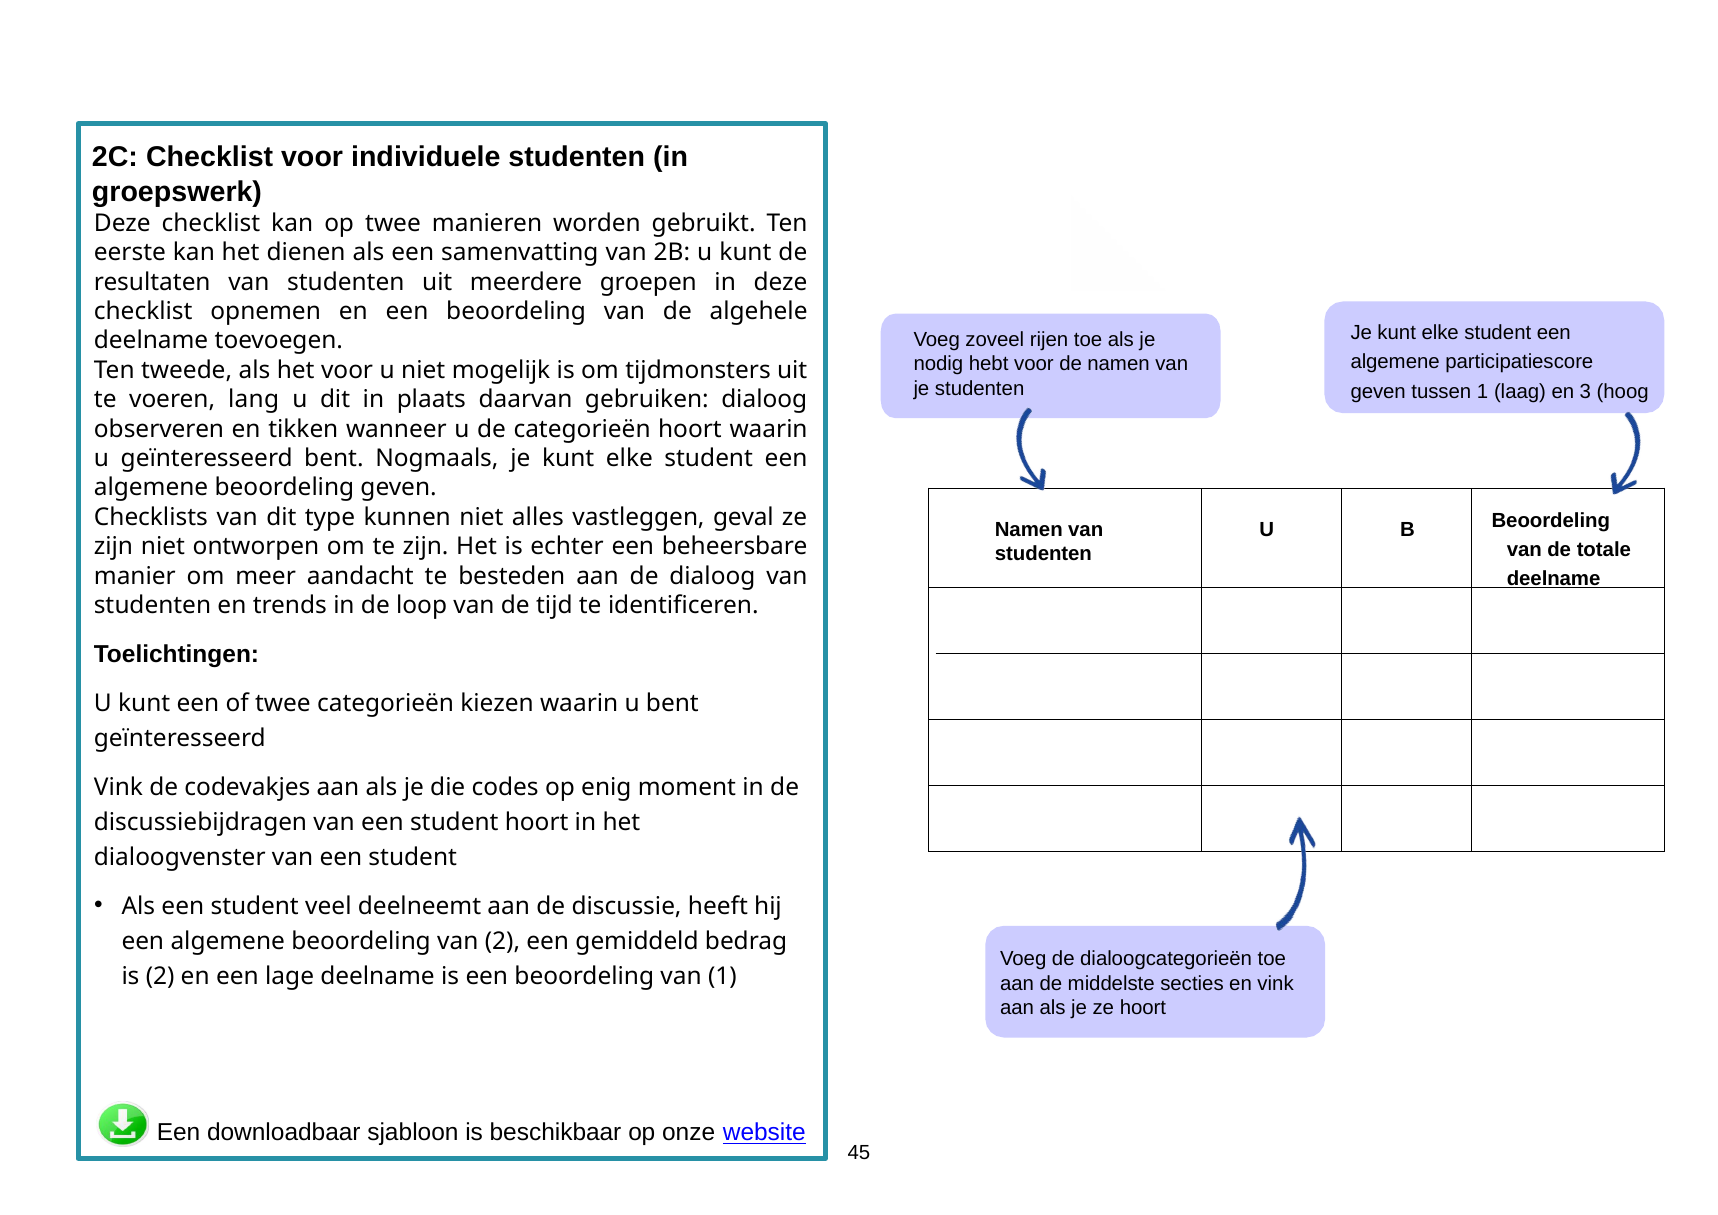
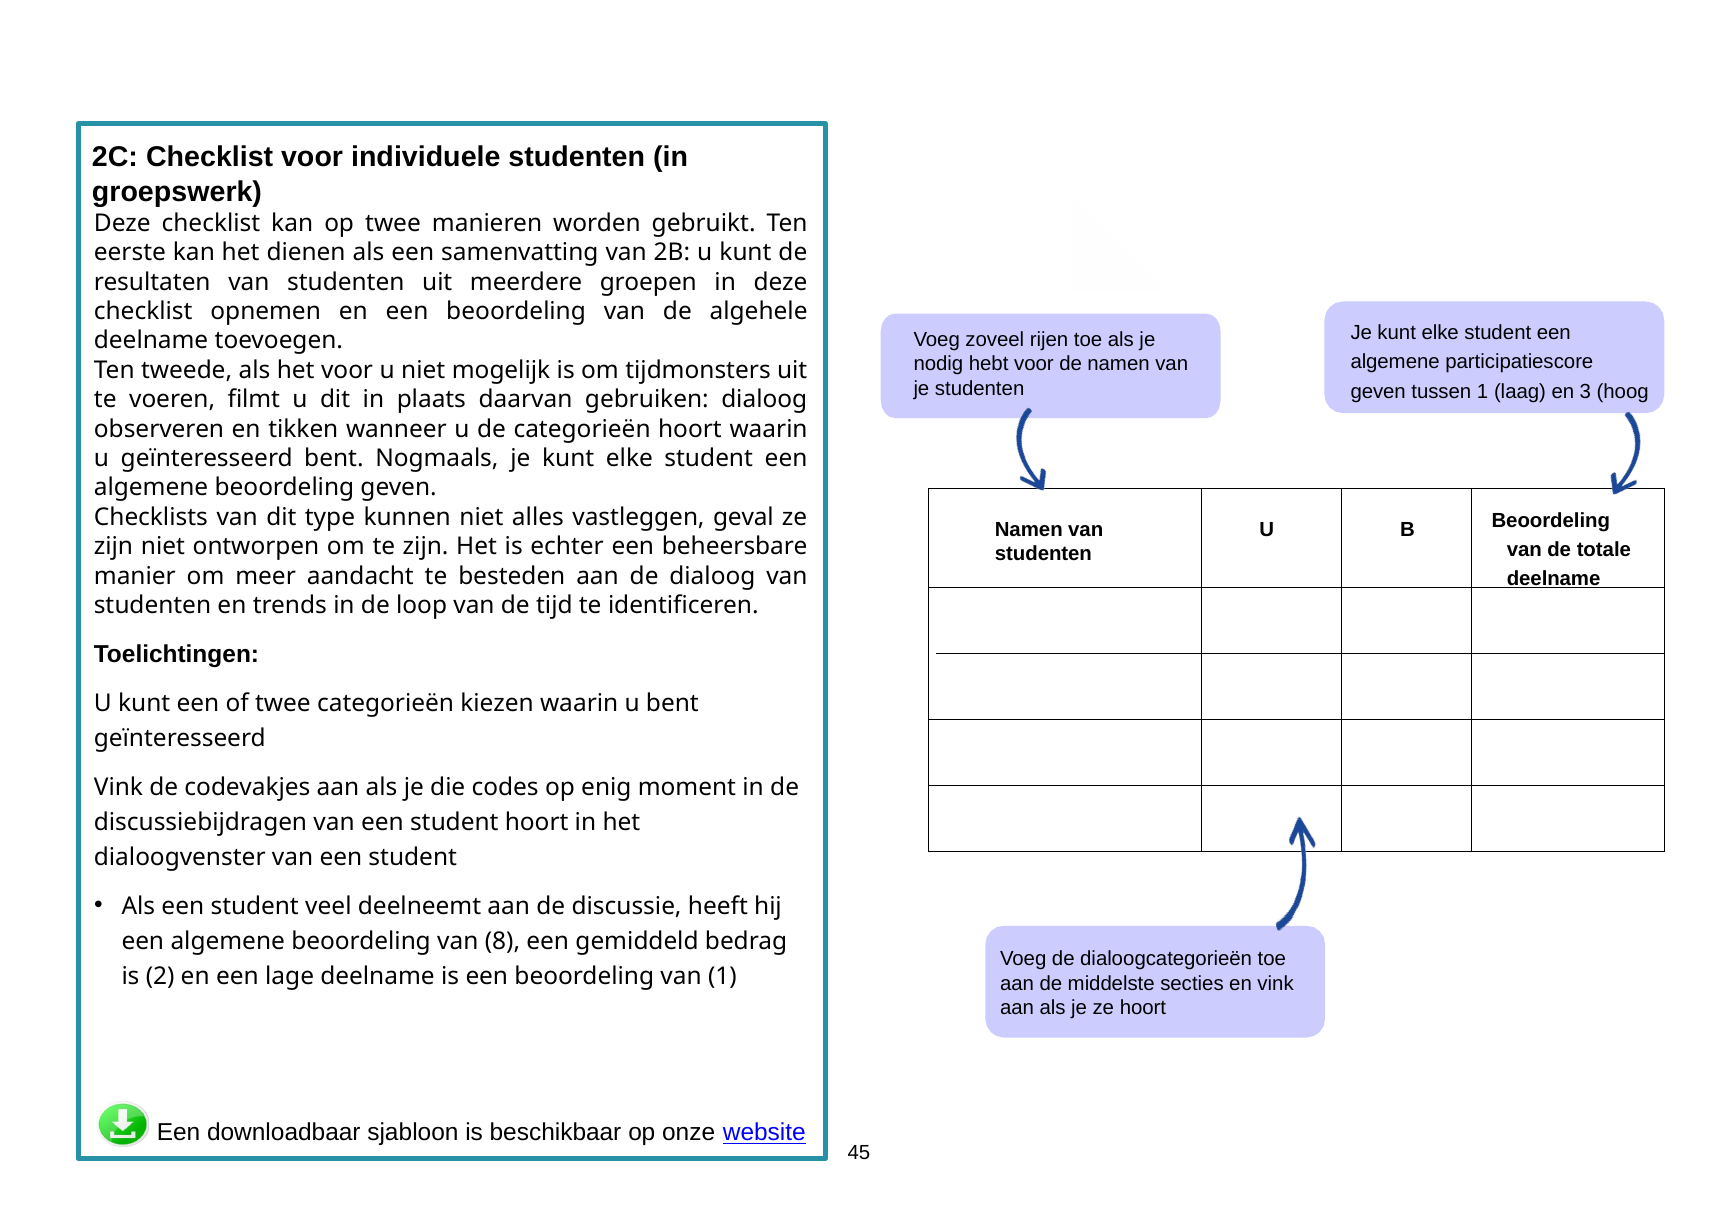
lang: lang -> filmt
van 2: 2 -> 8
